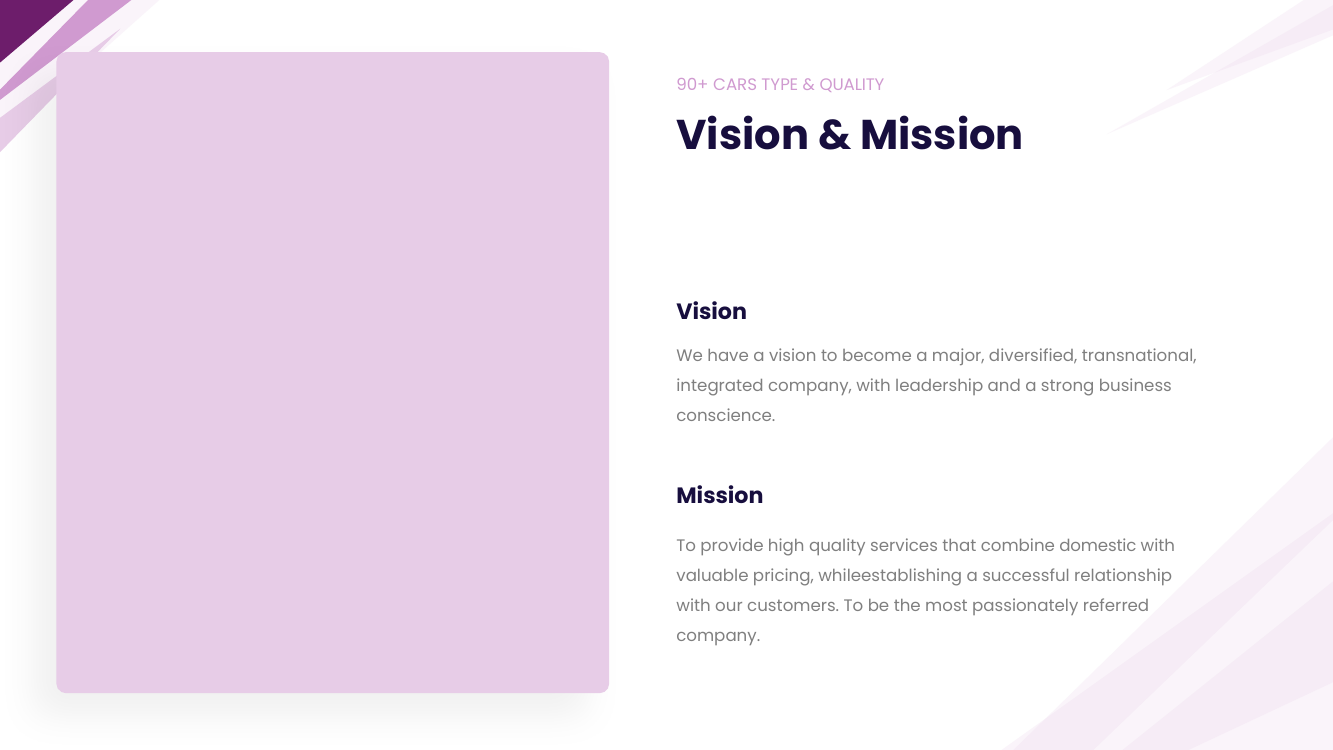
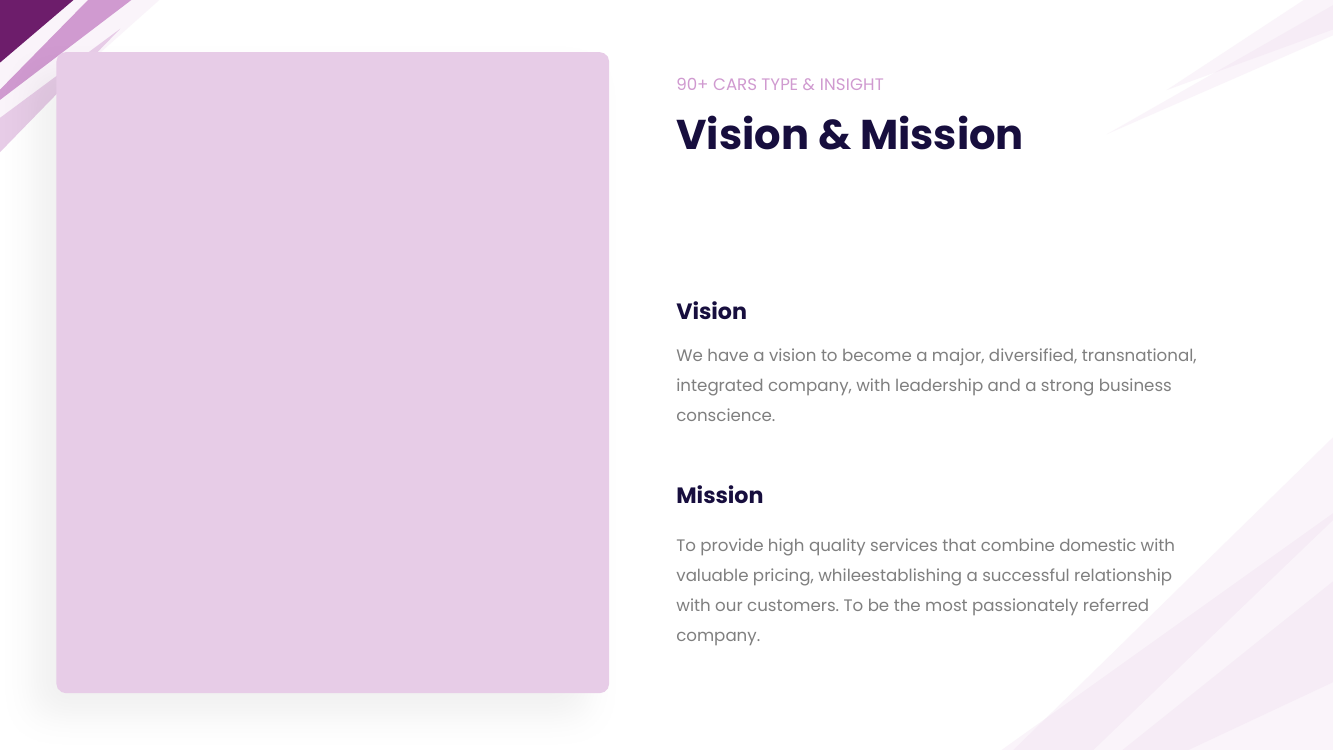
QUALITY at (852, 85): QUALITY -> INSIGHT
